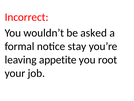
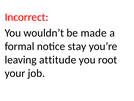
asked: asked -> made
appetite: appetite -> attitude
